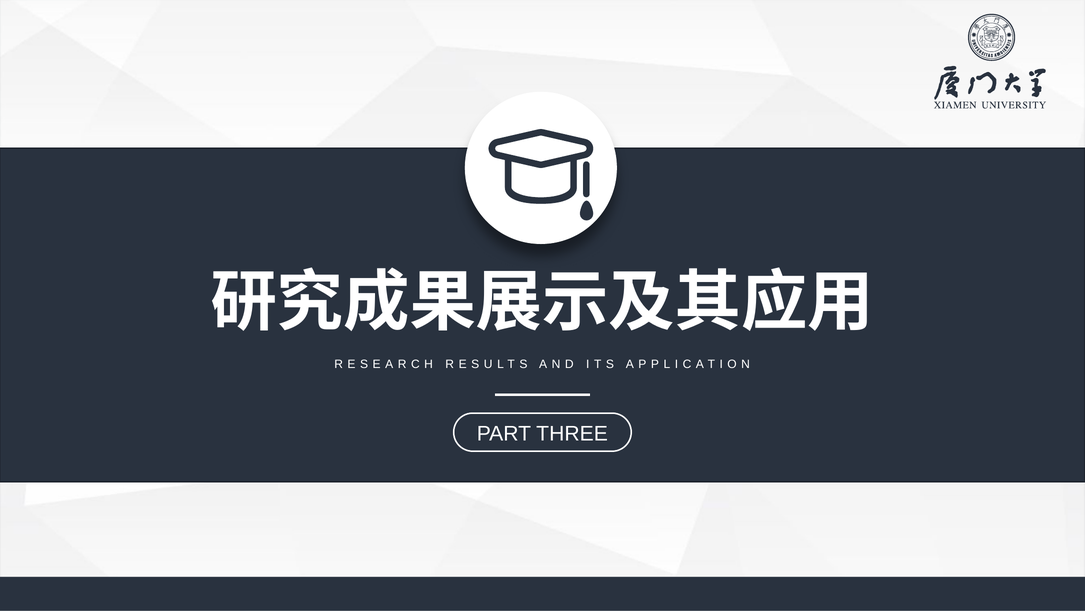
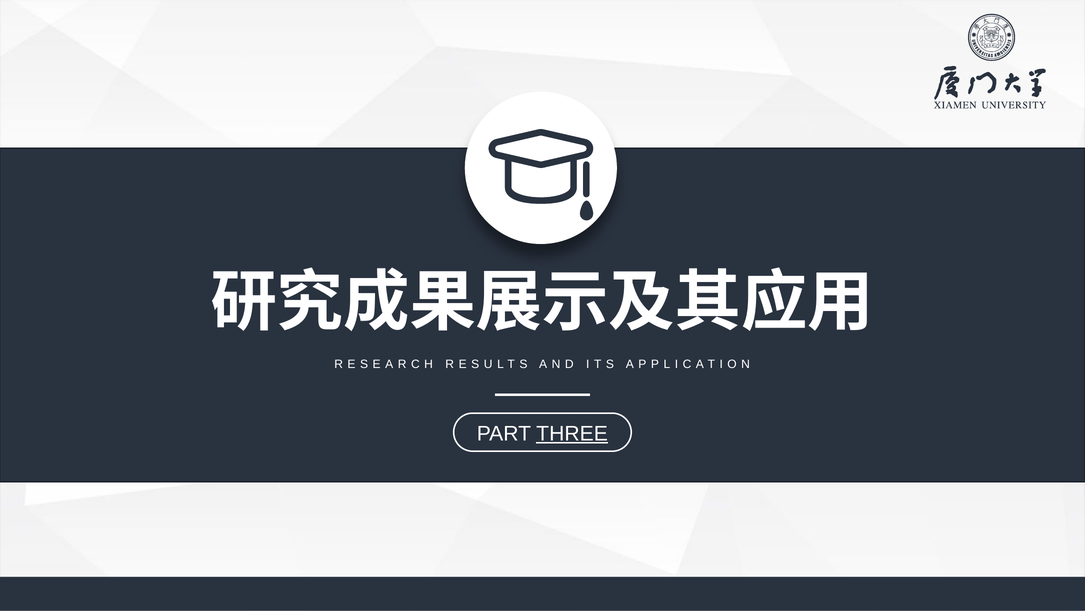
THREE underline: none -> present
